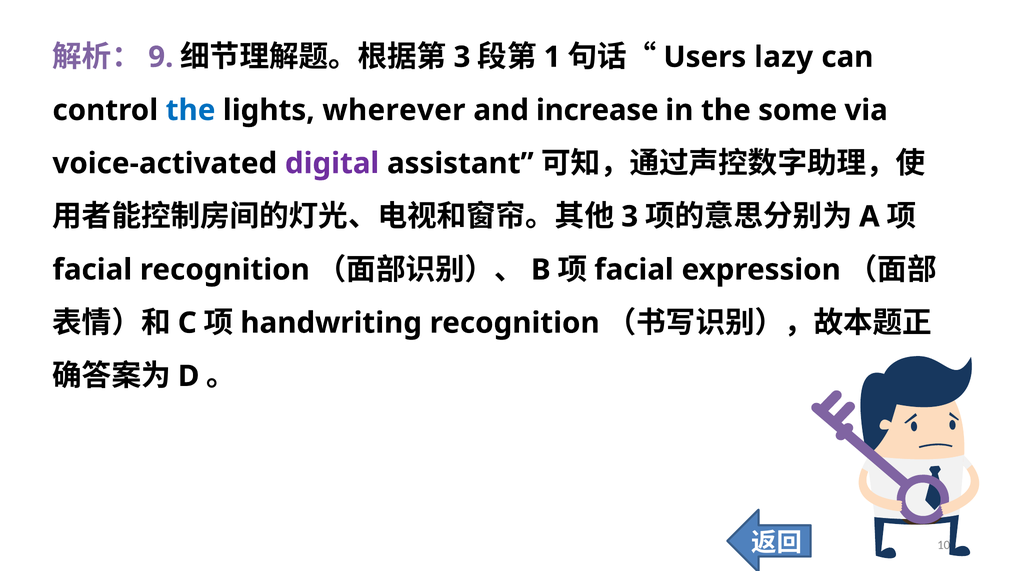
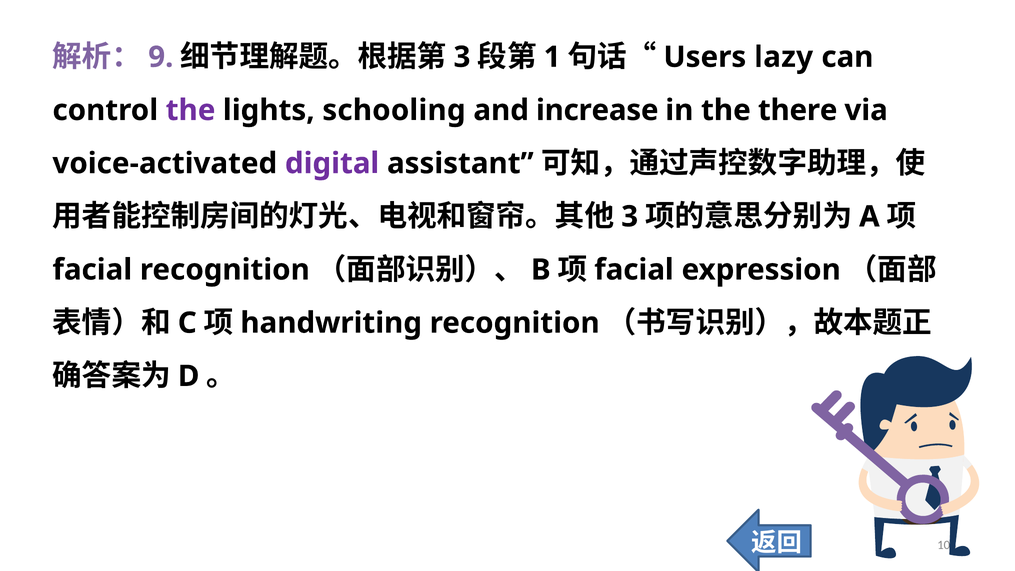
the at (191, 110) colour: blue -> purple
wherever: wherever -> schooling
some: some -> there
